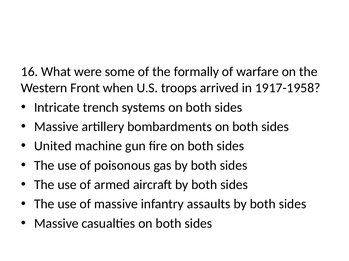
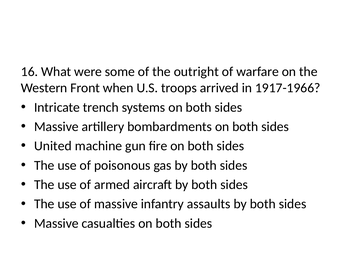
formally: formally -> outright
1917-1958: 1917-1958 -> 1917-1966
